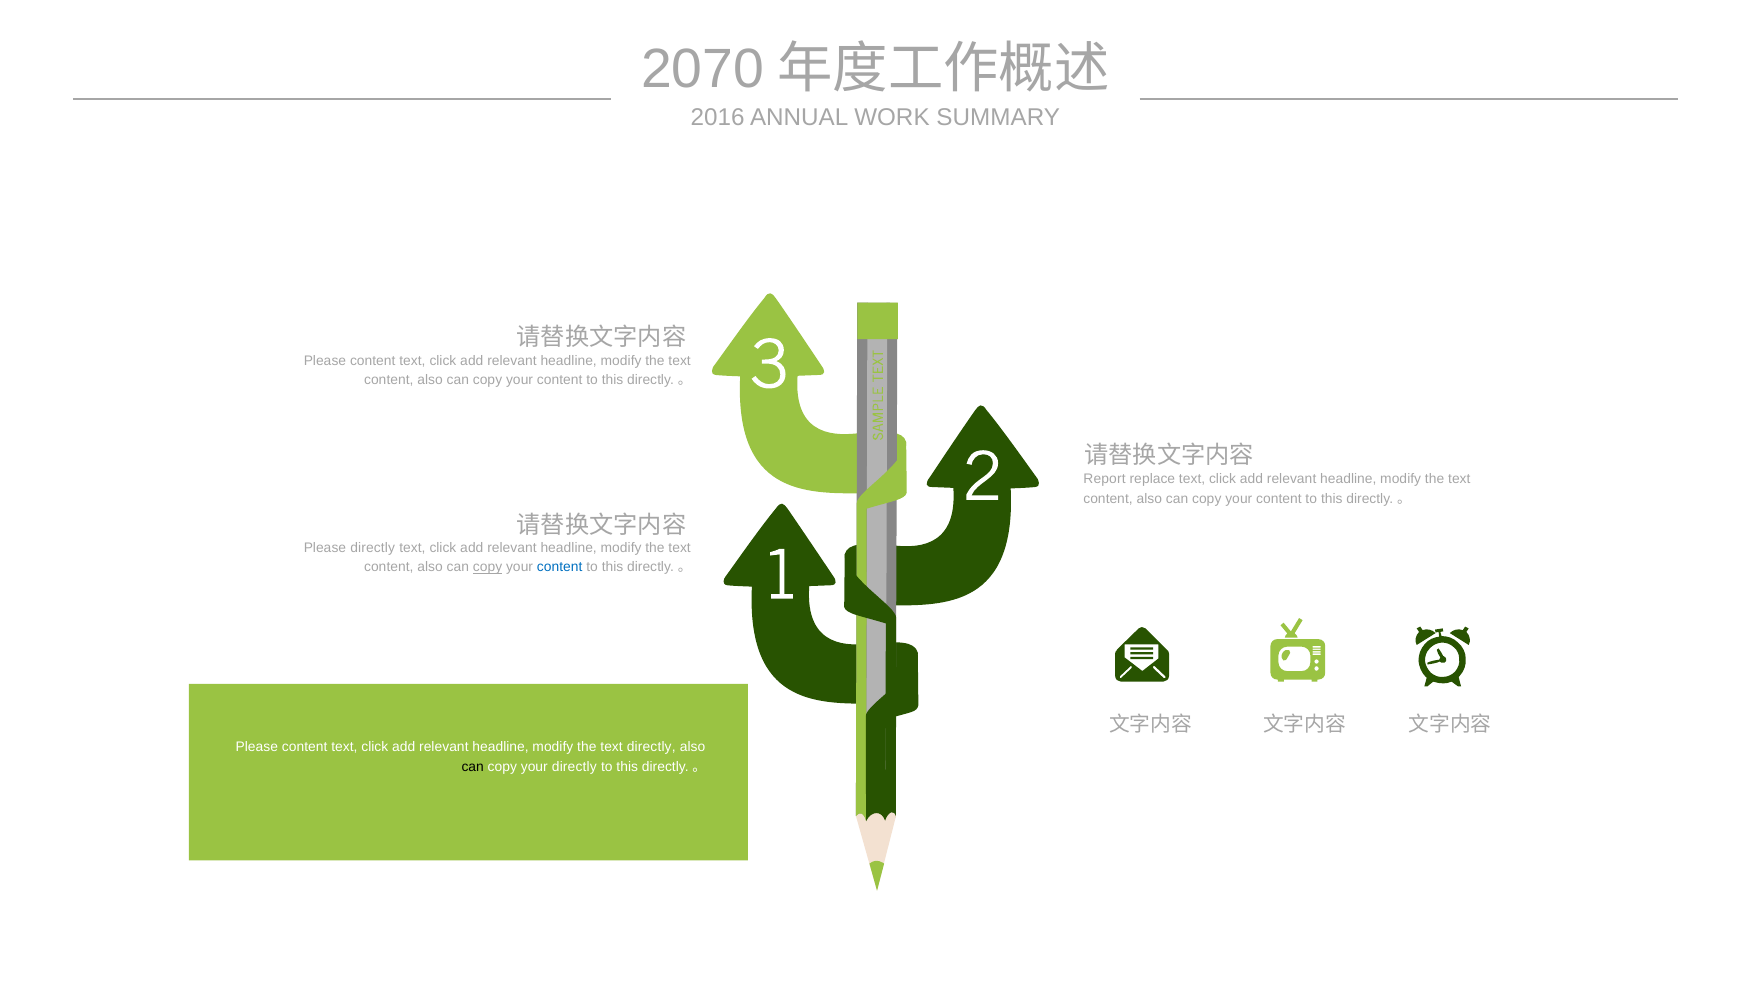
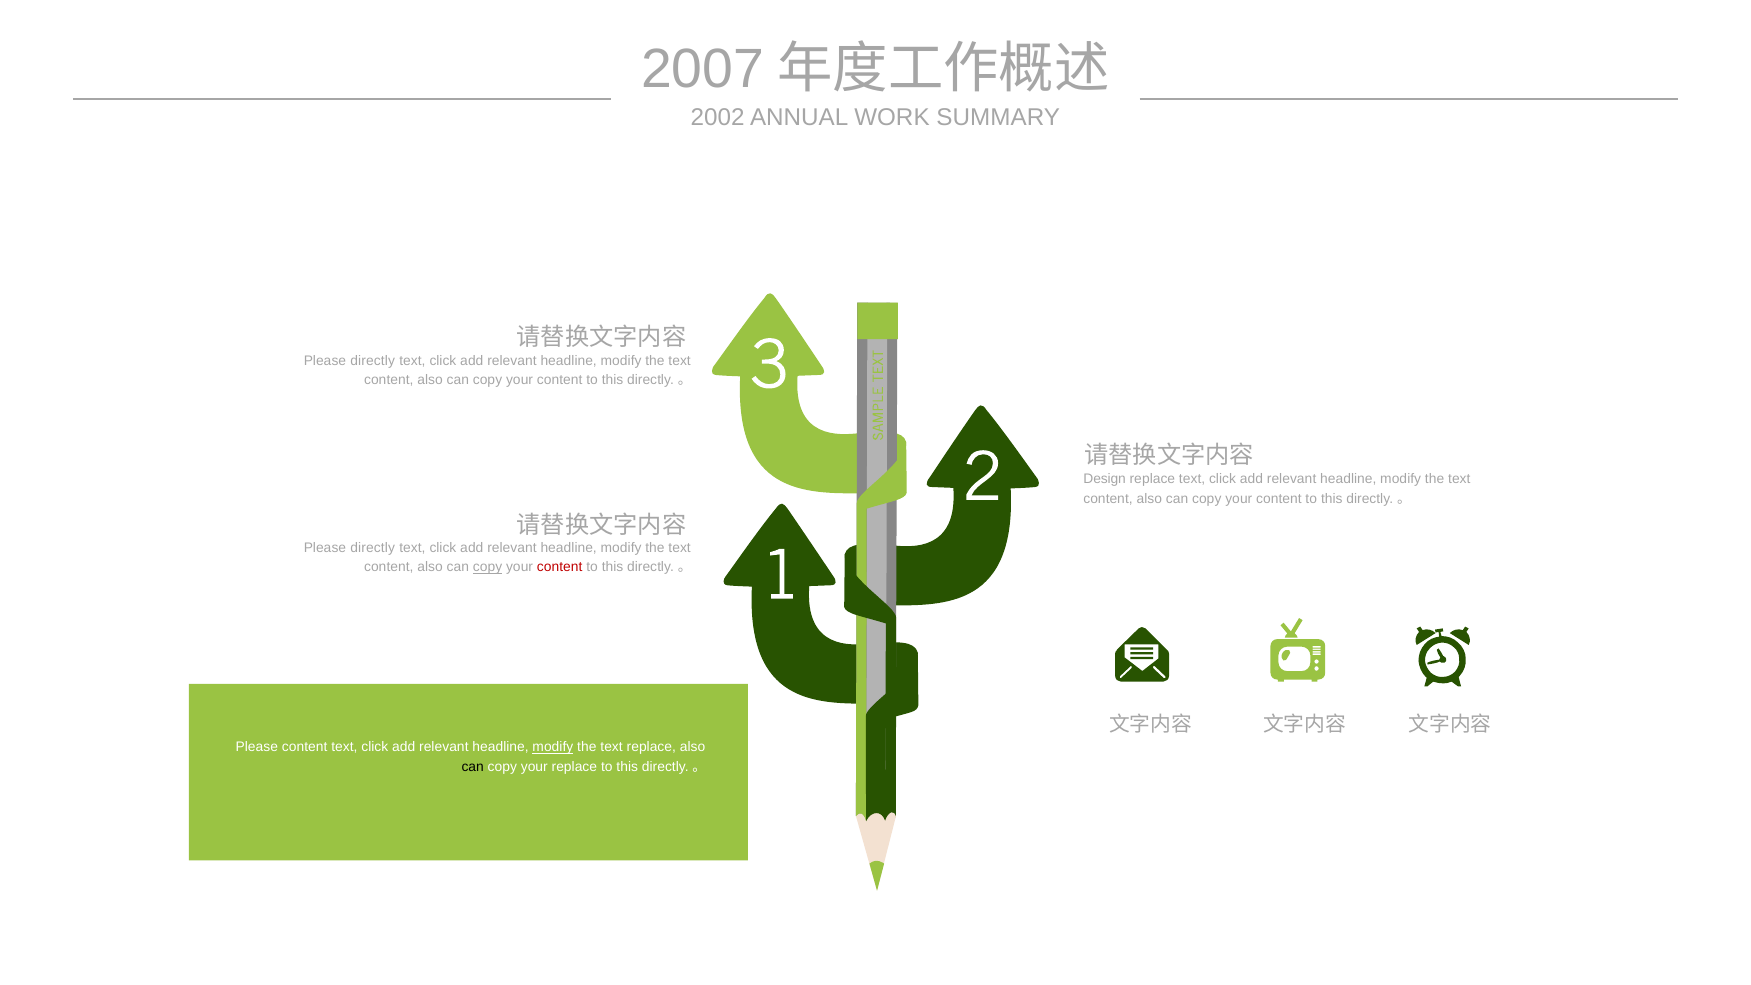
2070: 2070 -> 2007
2016: 2016 -> 2002
content at (373, 361): content -> directly
Report: Report -> Design
content at (560, 567) colour: blue -> red
modify at (553, 747) underline: none -> present
text directly: directly -> replace
your directly: directly -> replace
